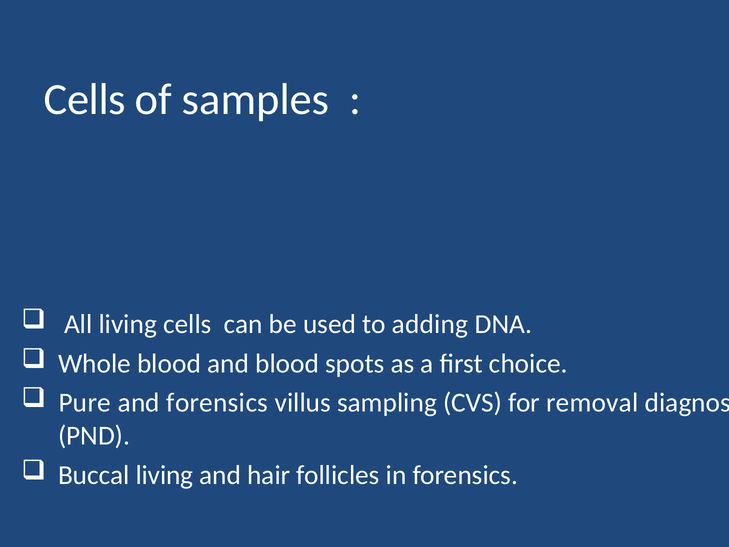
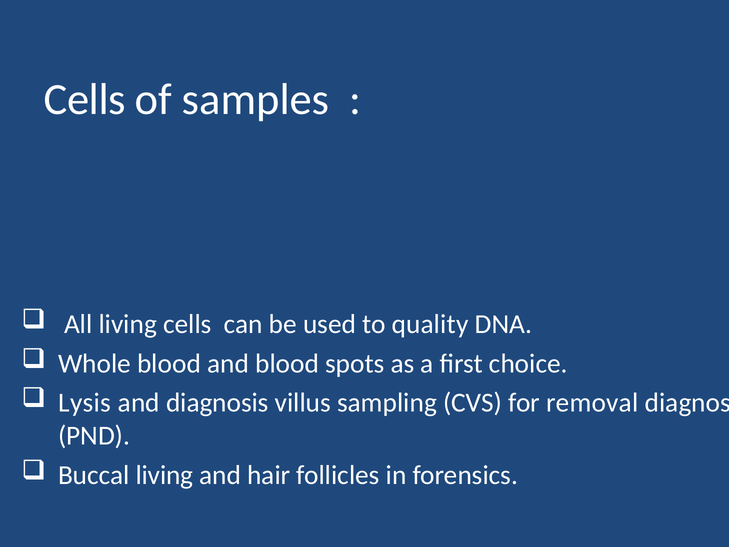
adding: adding -> quality
Pure: Pure -> Lysis
and forensics: forensics -> diagnosis
